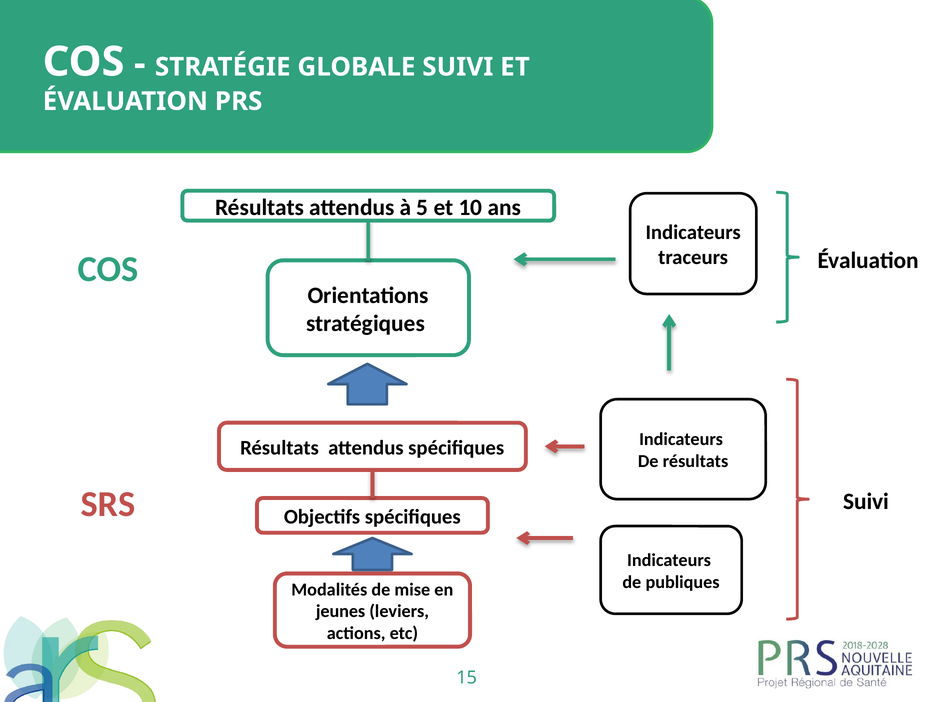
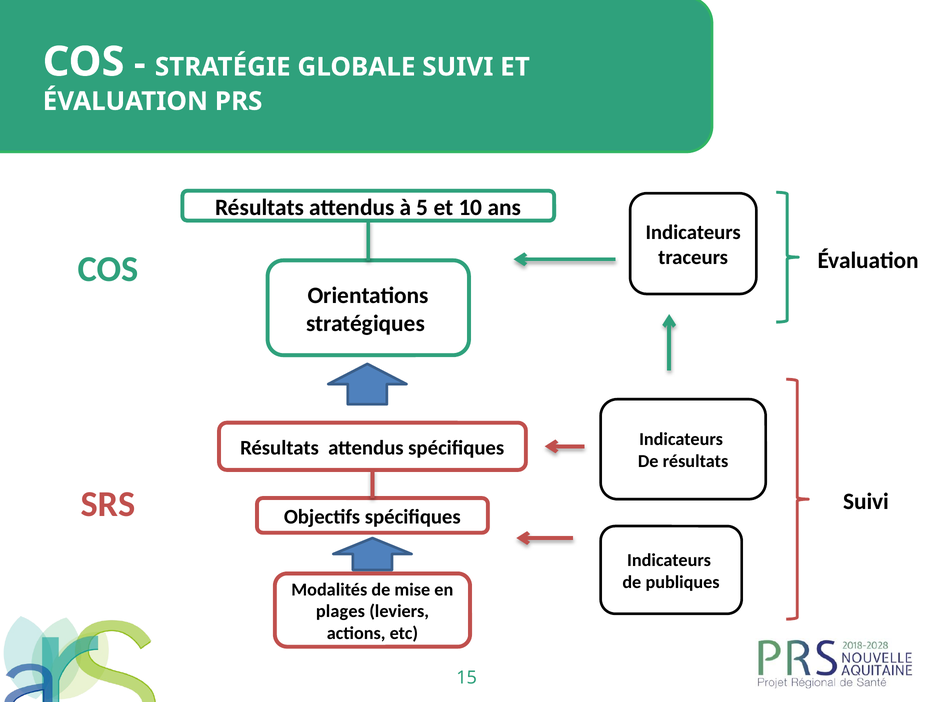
jeunes: jeunes -> plages
